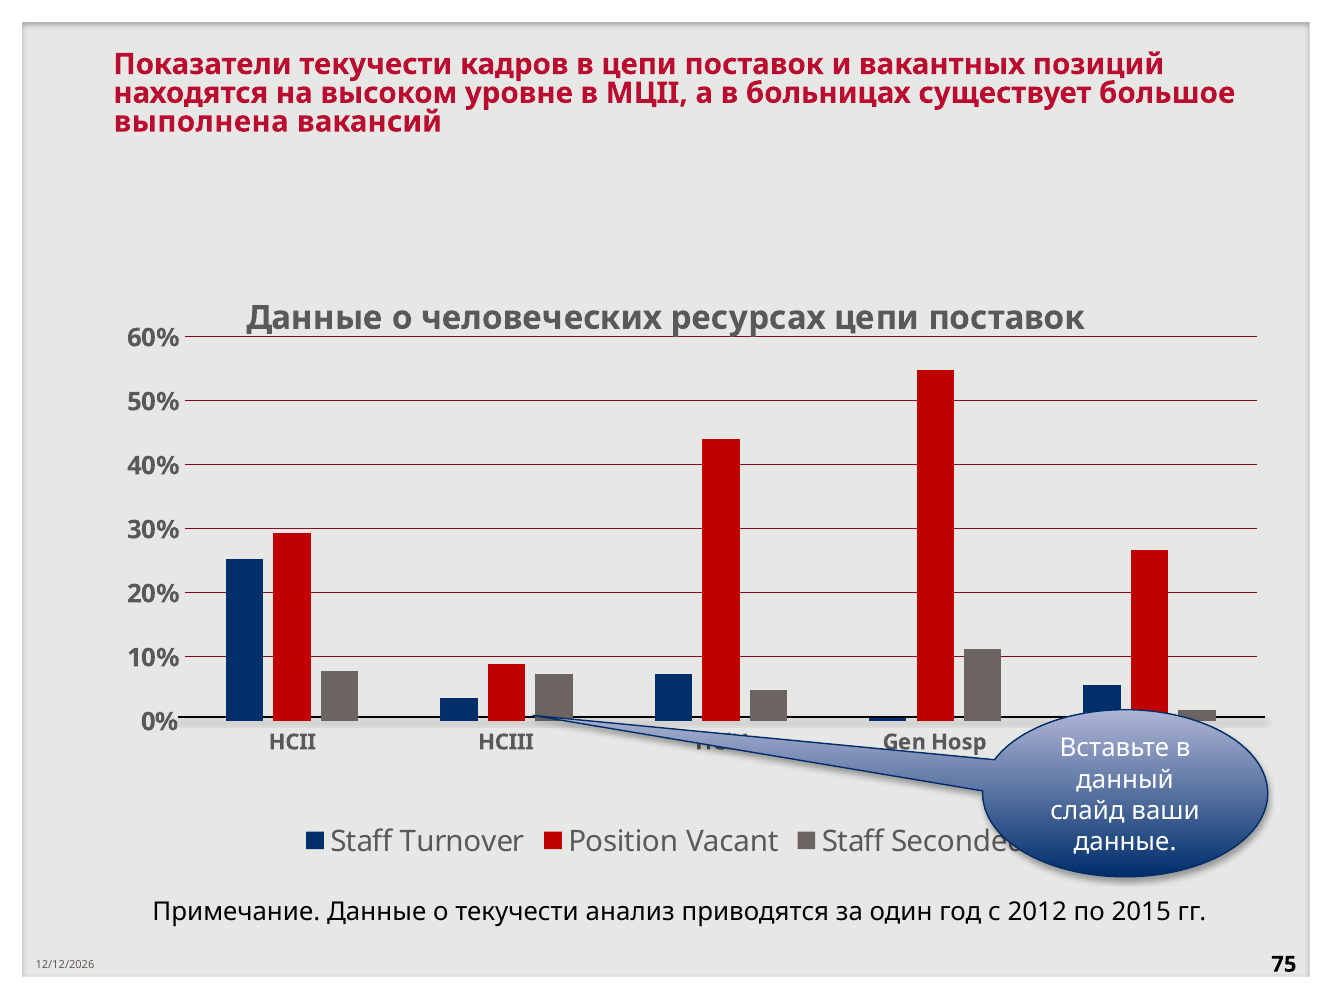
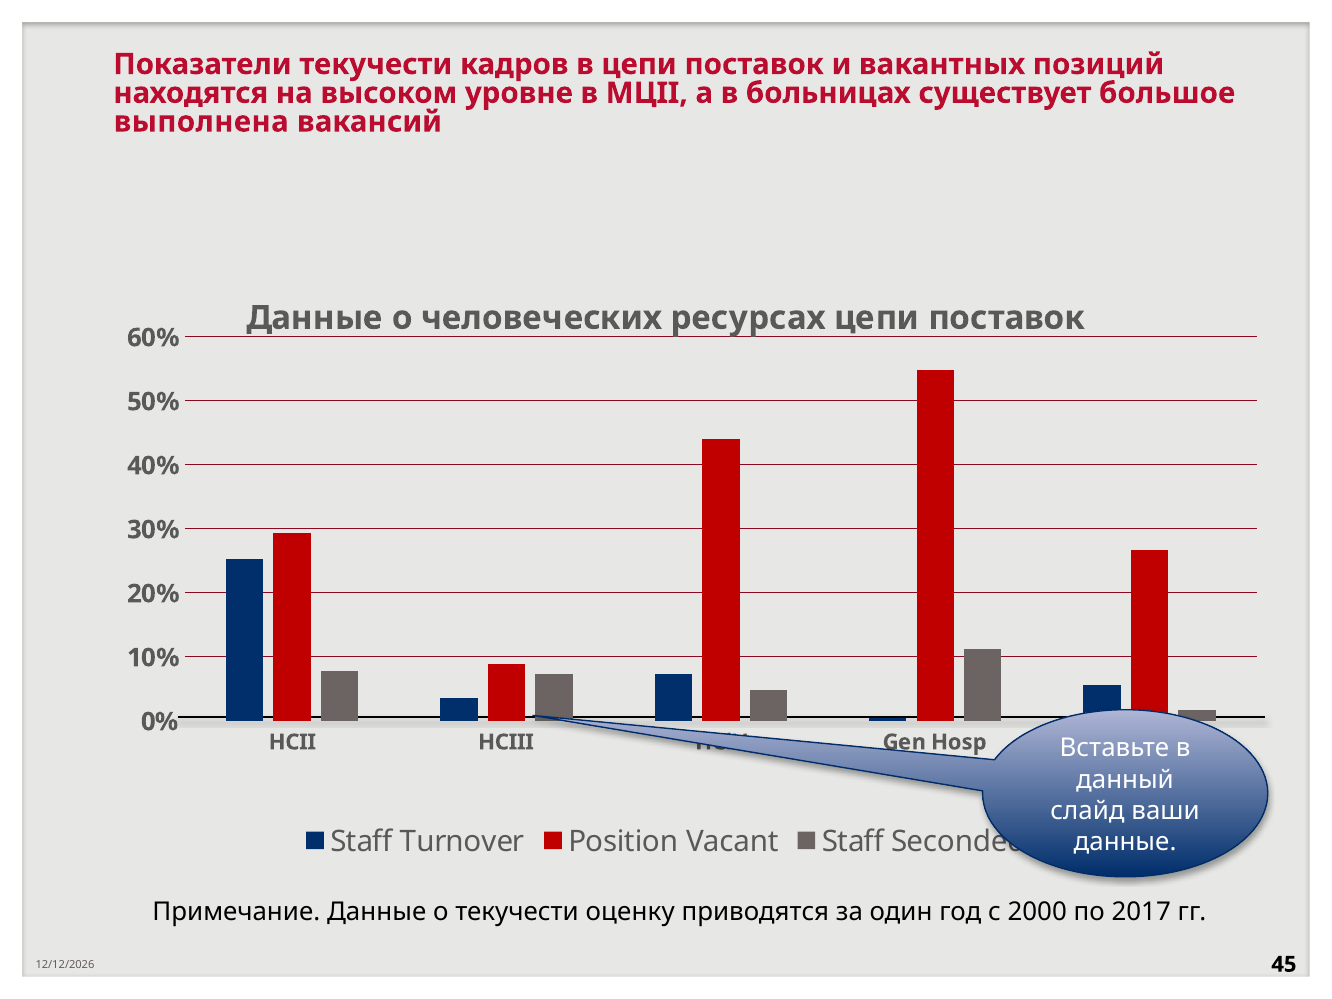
анализ: анализ -> оценку
2012: 2012 -> 2000
2015: 2015 -> 2017
75: 75 -> 45
